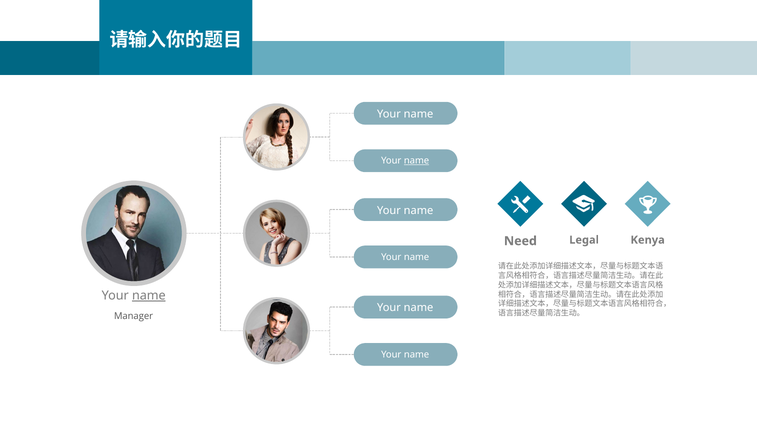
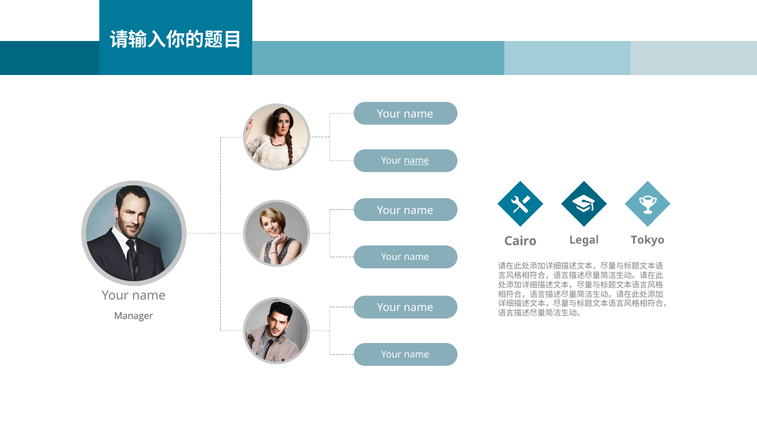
Need: Need -> Cairo
Kenya: Kenya -> Tokyo
name at (149, 296) underline: present -> none
